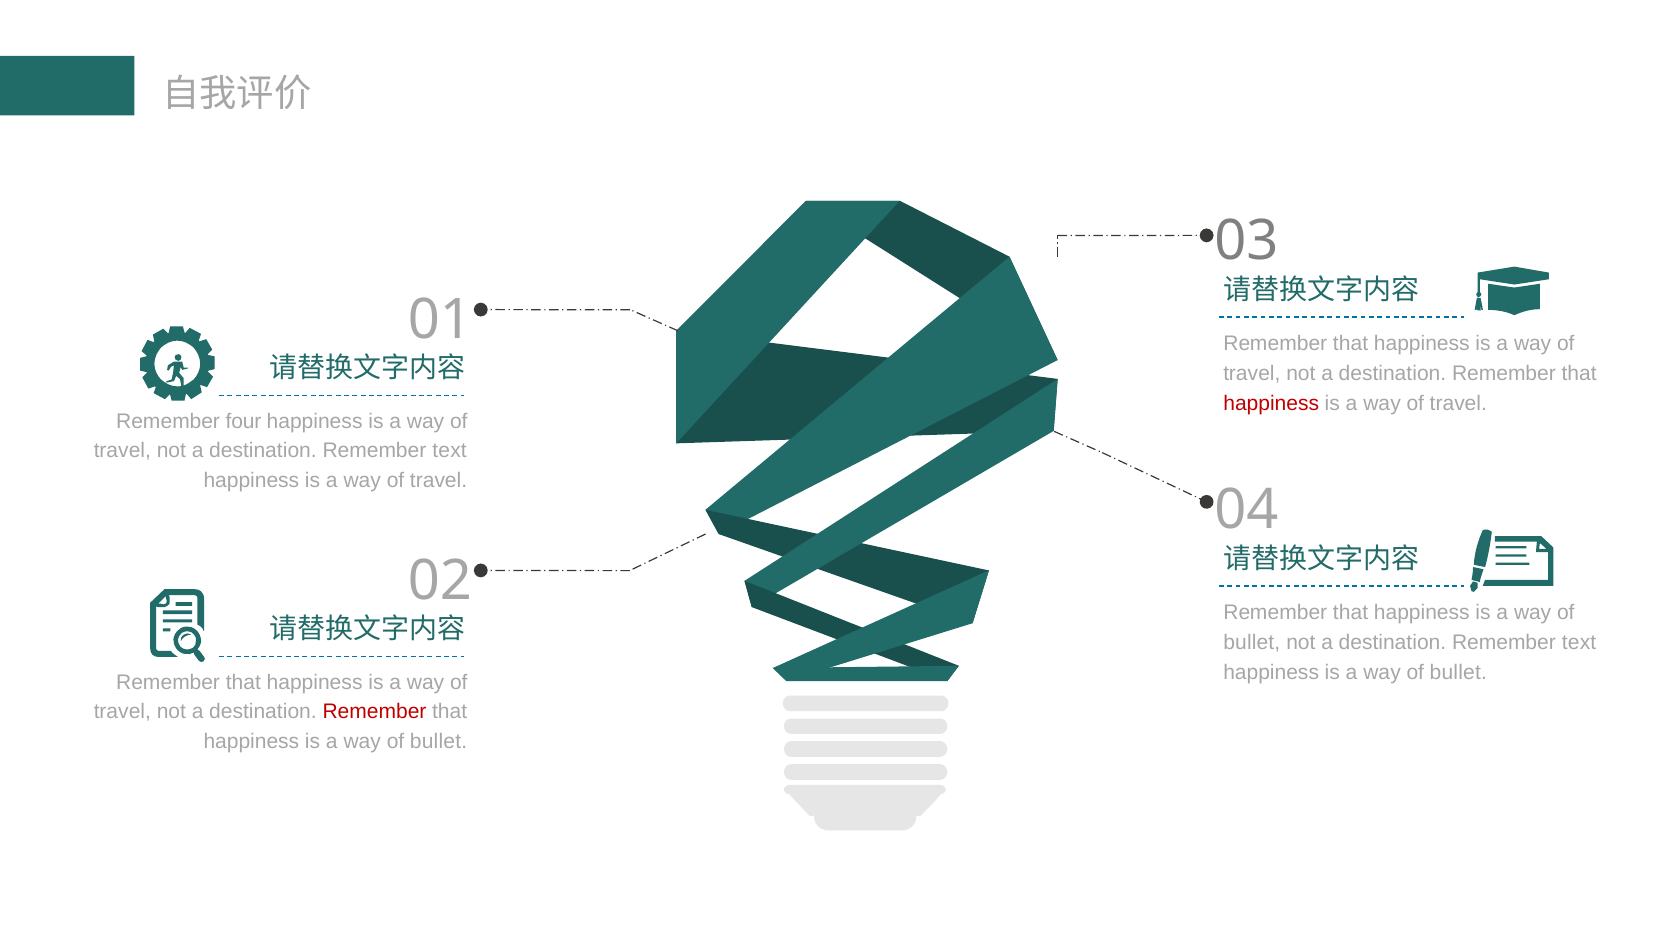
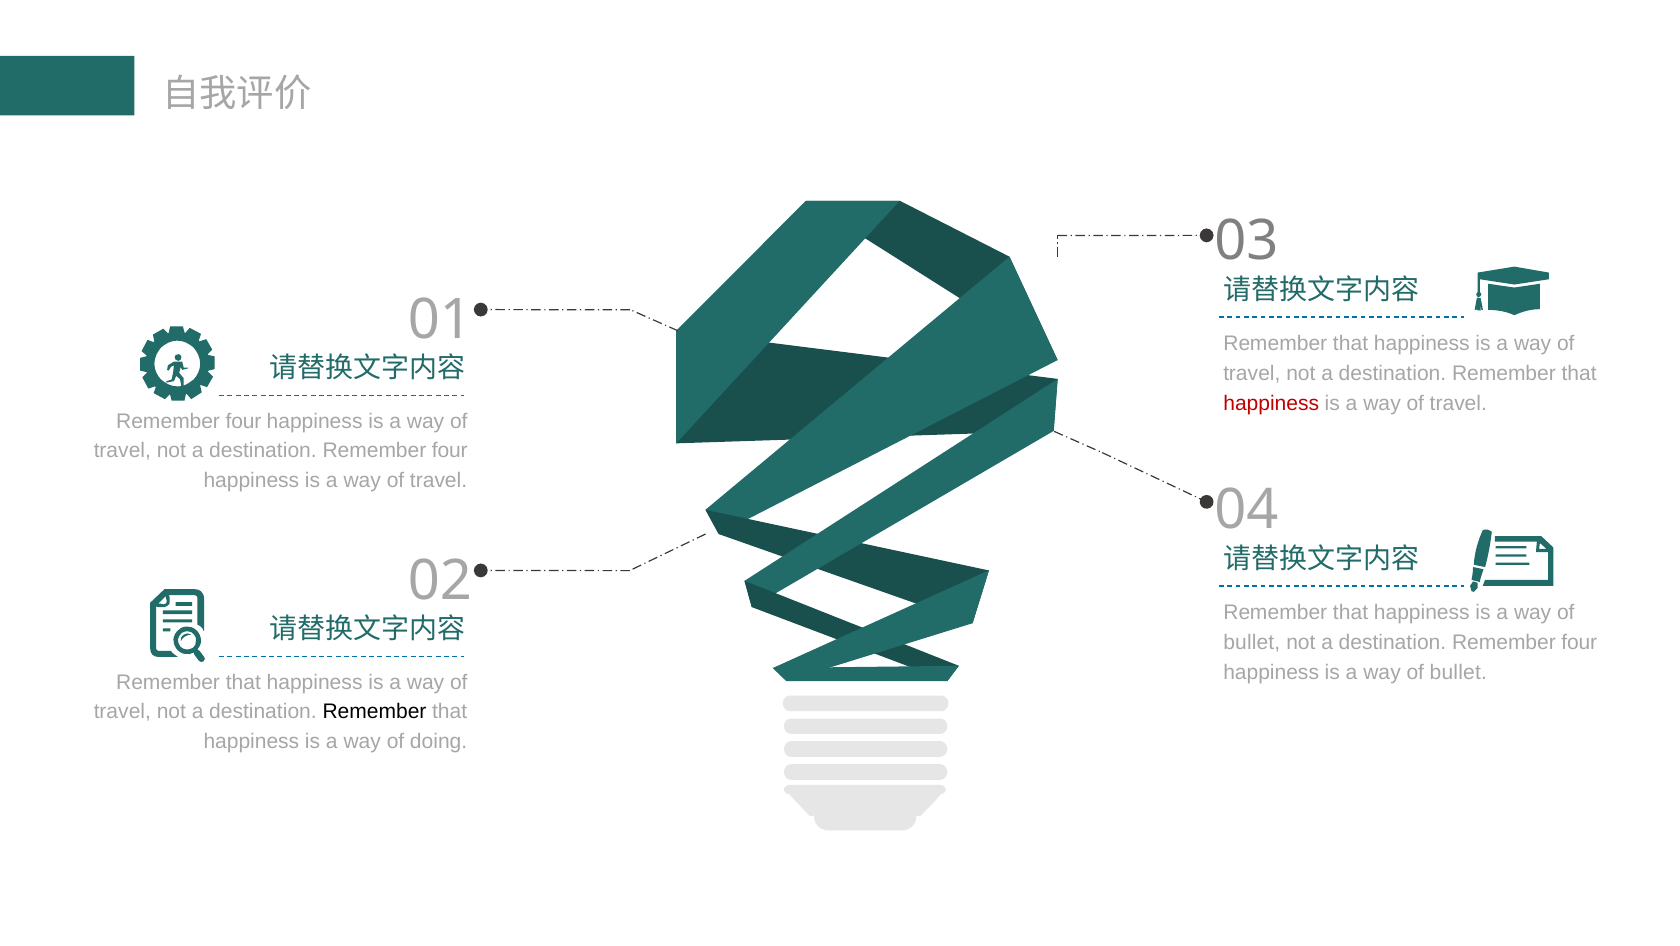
text at (450, 451): text -> four
text at (1579, 642): text -> four
Remember at (375, 711) colour: red -> black
bullet at (439, 741): bullet -> doing
